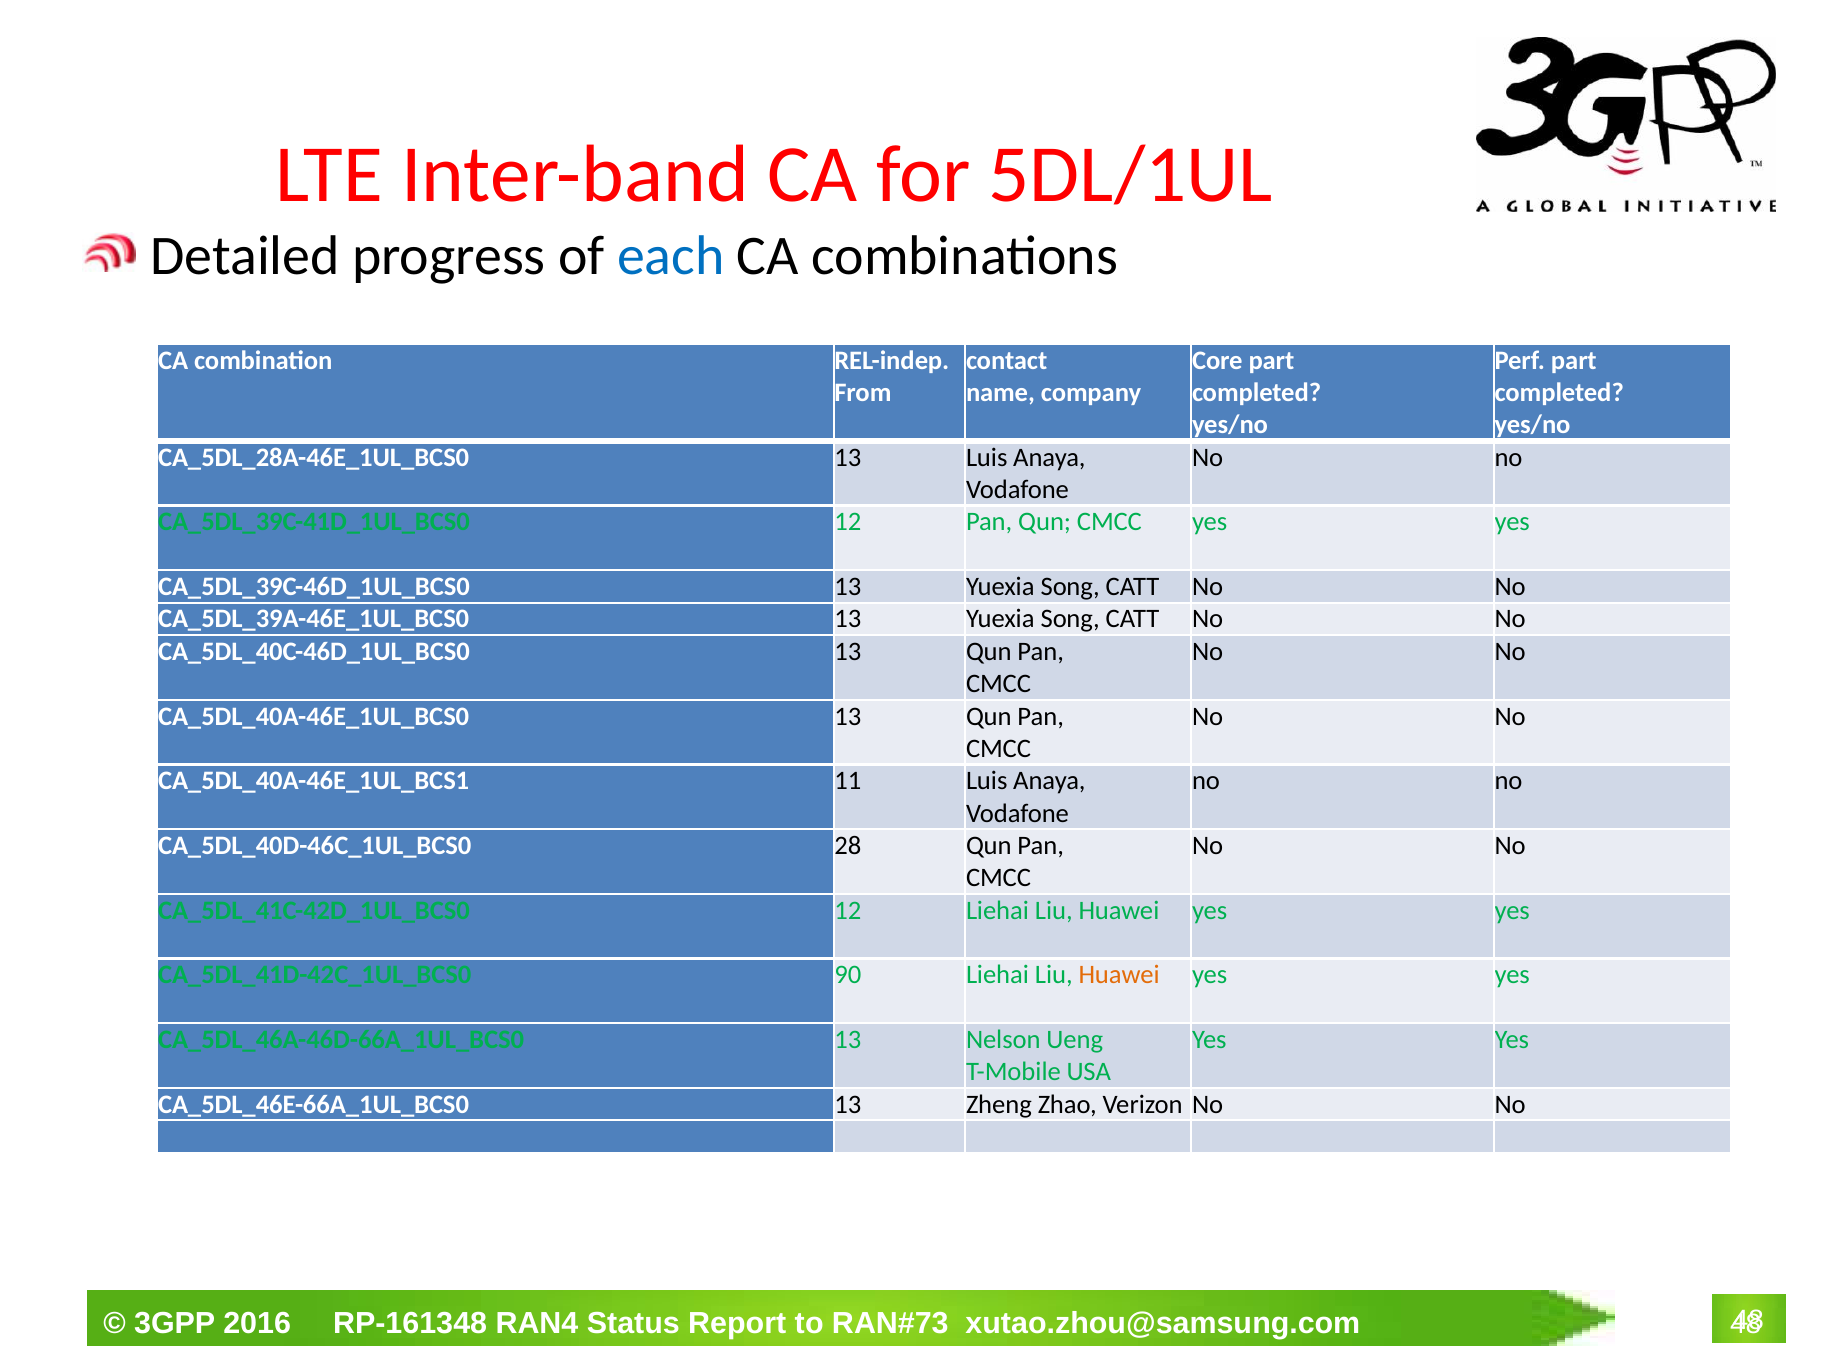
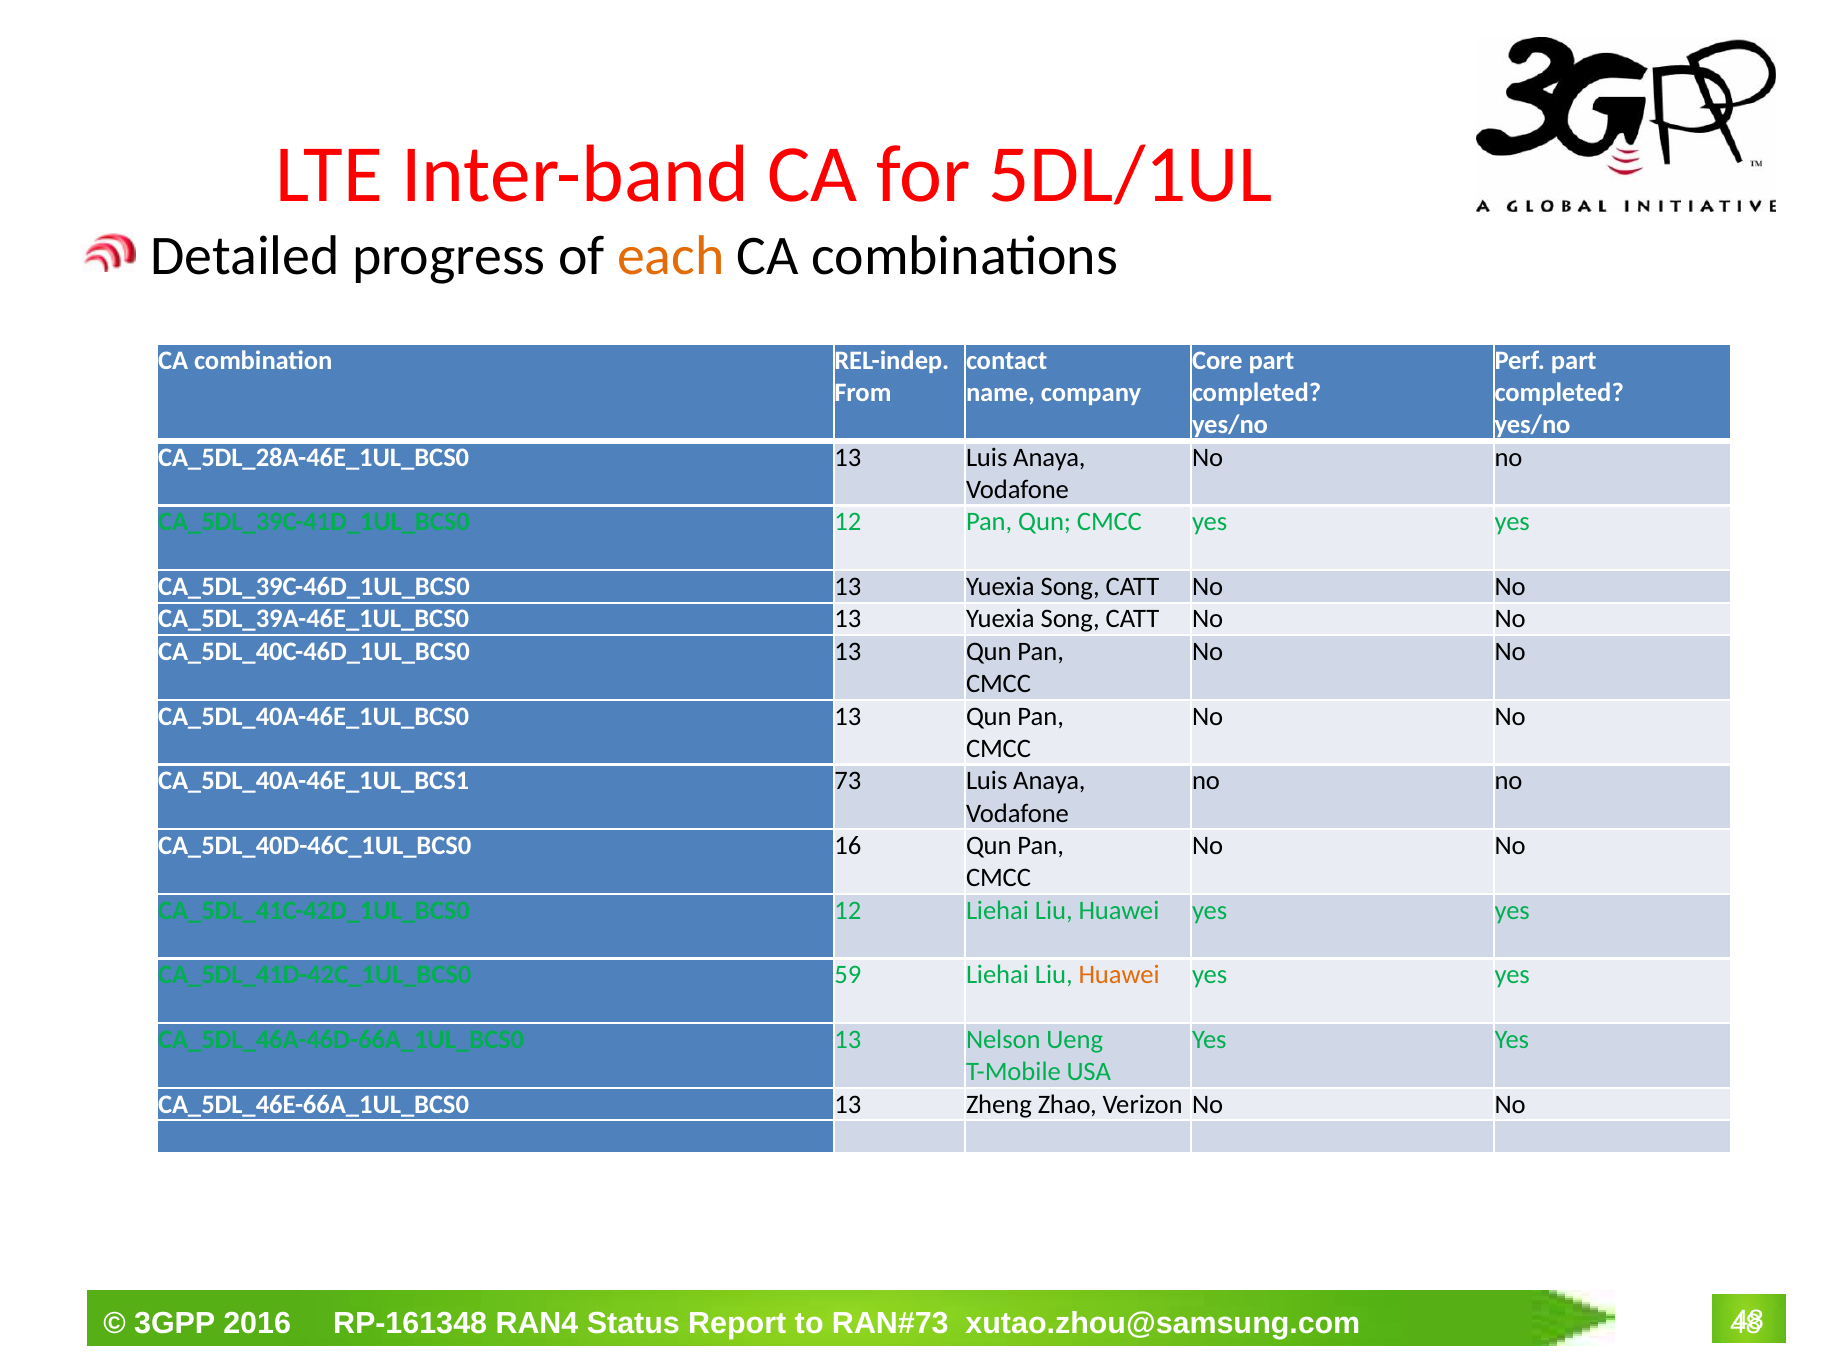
each colour: blue -> orange
11: 11 -> 73
28: 28 -> 16
90: 90 -> 59
